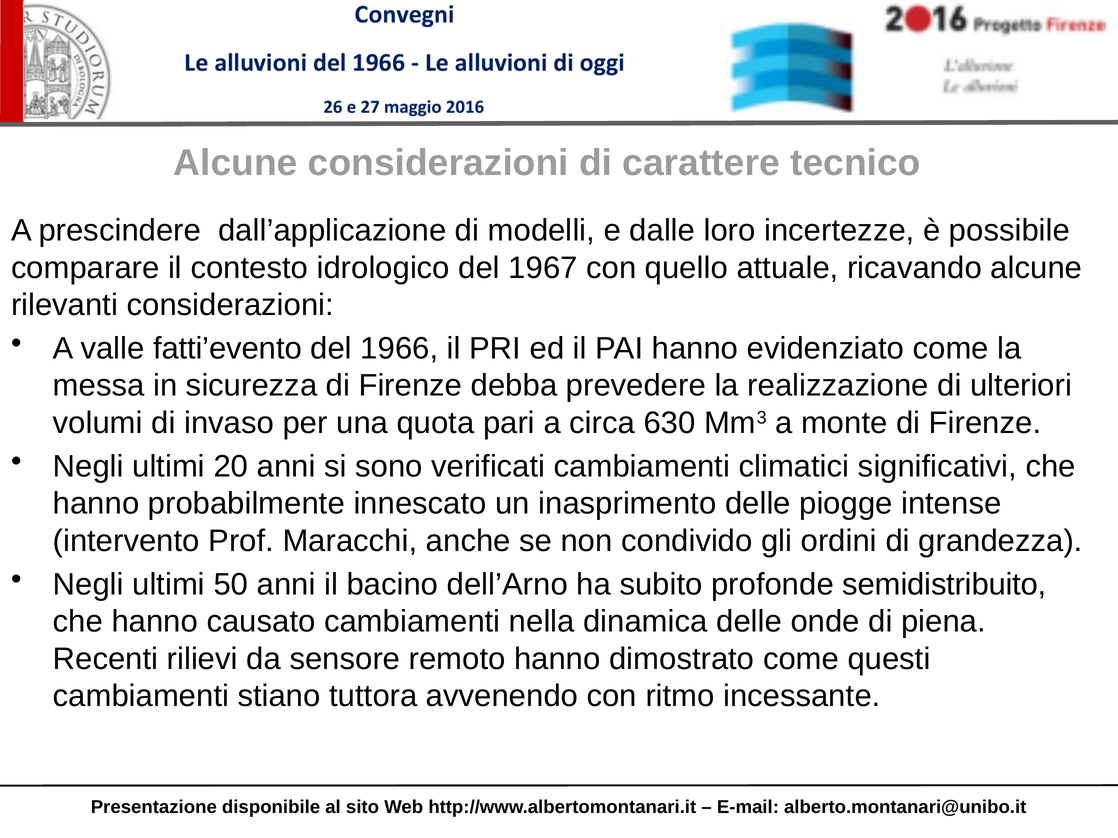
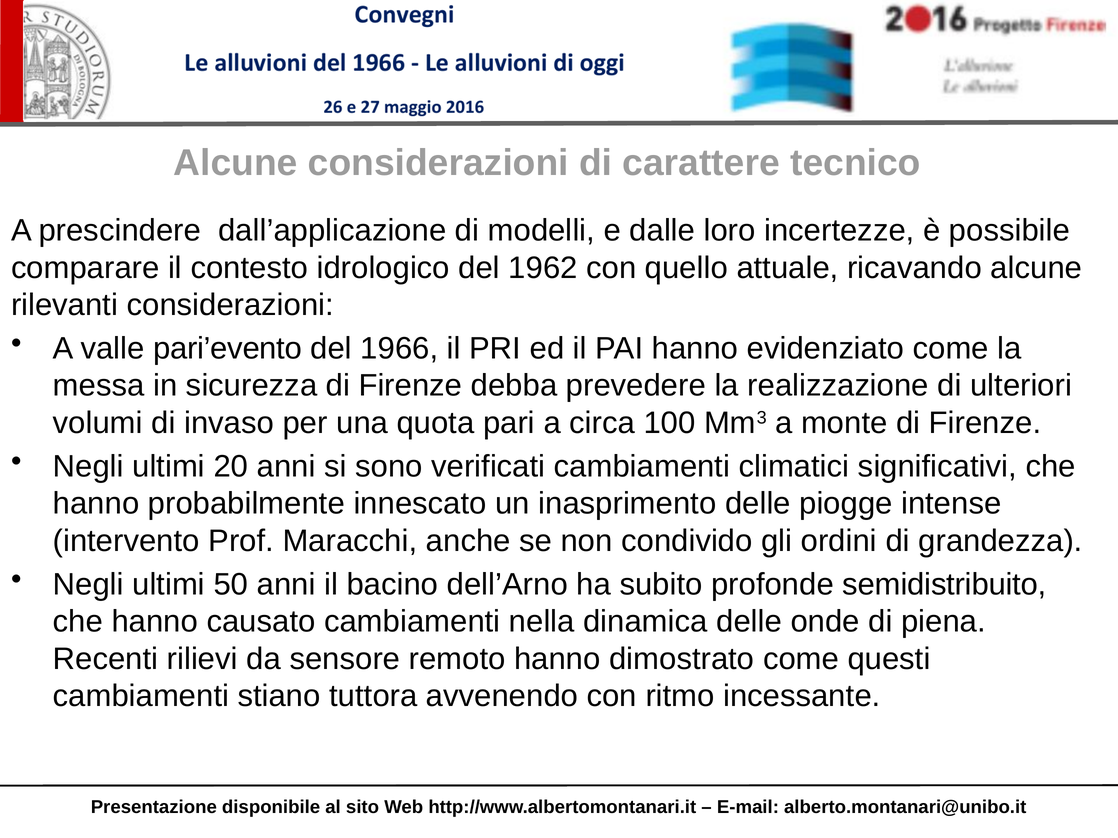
1967: 1967 -> 1962
fatti’evento: fatti’evento -> pari’evento
630: 630 -> 100
